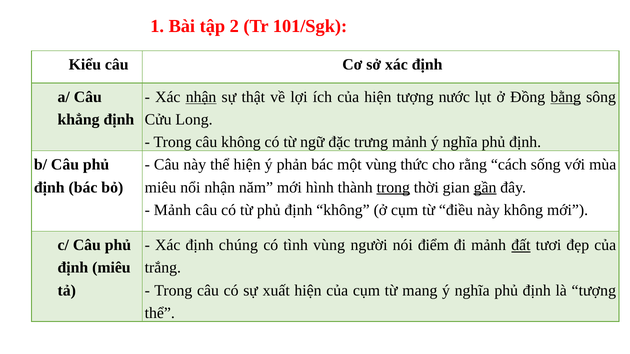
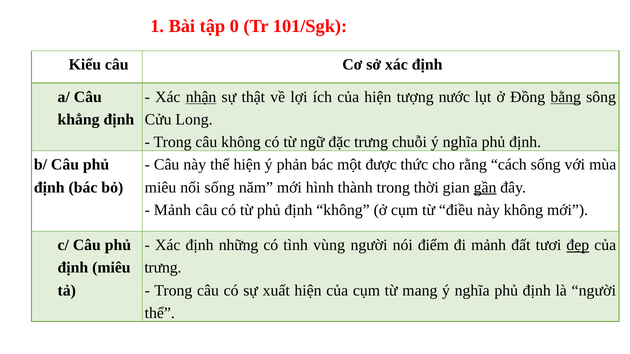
2: 2 -> 0
trưng mảnh: mảnh -> chuỗi
một vùng: vùng -> được
nổi nhận: nhận -> sống
trong at (393, 188) underline: present -> none
chúng: chúng -> những
đất underline: present -> none
đẹp underline: none -> present
trắng at (163, 268): trắng -> trưng
là tượng: tượng -> người
